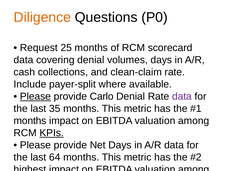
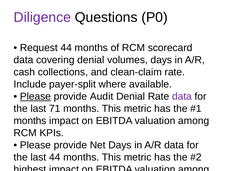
Diligence colour: orange -> purple
Request 25: 25 -> 44
Carlo: Carlo -> Audit
35: 35 -> 71
KPIs at (52, 133) underline: present -> none
last 64: 64 -> 44
